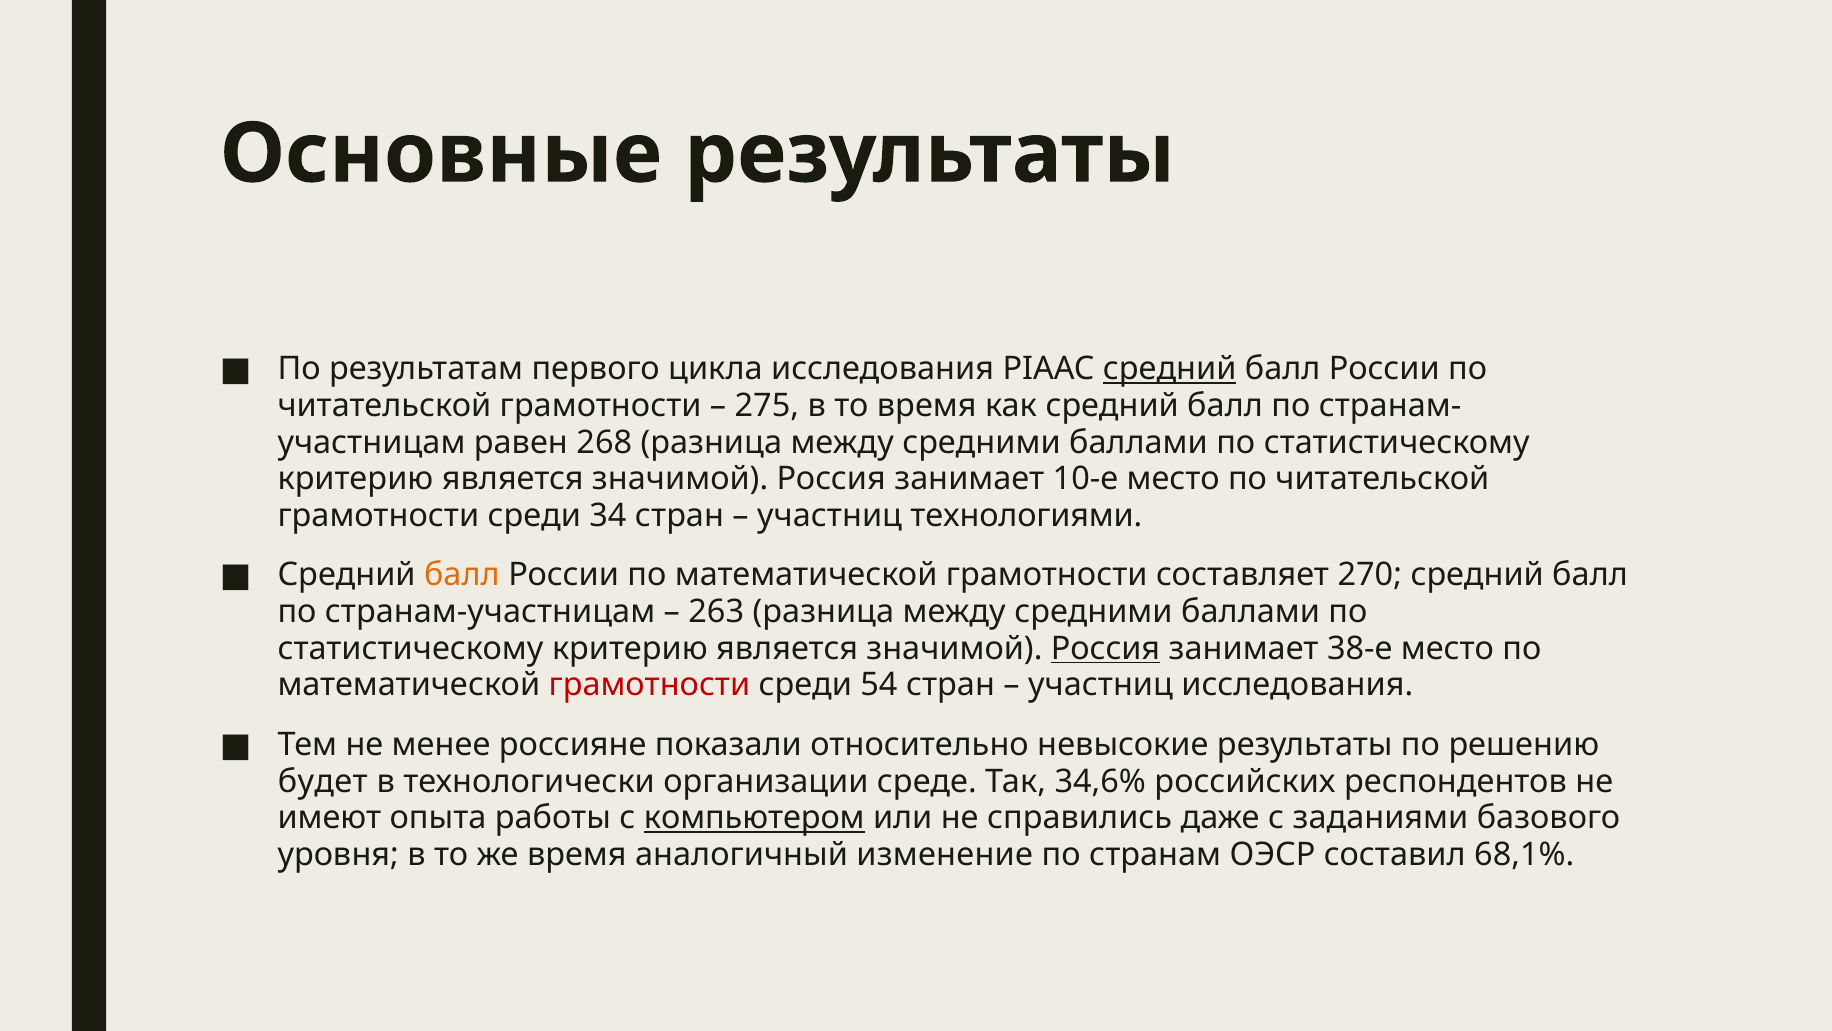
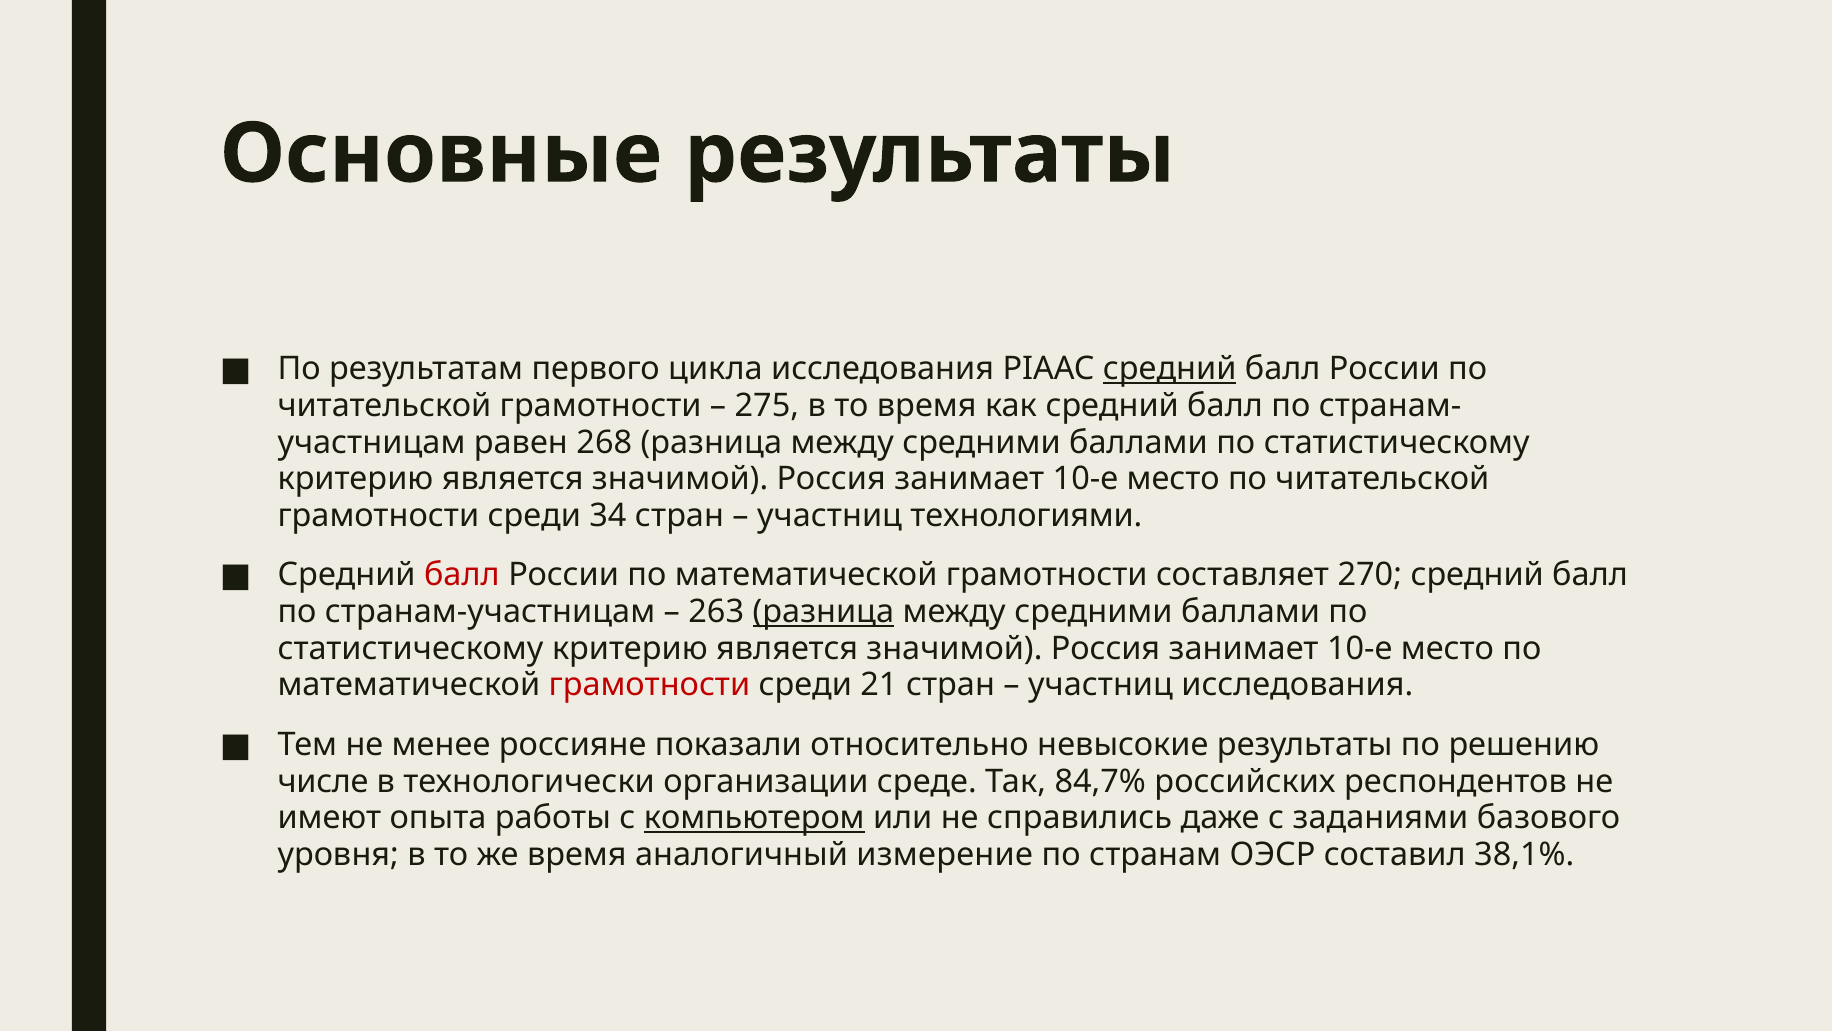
балл at (462, 575) colour: orange -> red
разница at (823, 612) underline: none -> present
Россия at (1106, 648) underline: present -> none
38-е at (1360, 648): 38-е -> 10-е
54: 54 -> 21
будет: будет -> числе
34,6%: 34,6% -> 84,7%
изменение: изменение -> измерение
68,1%: 68,1% -> 38,1%
